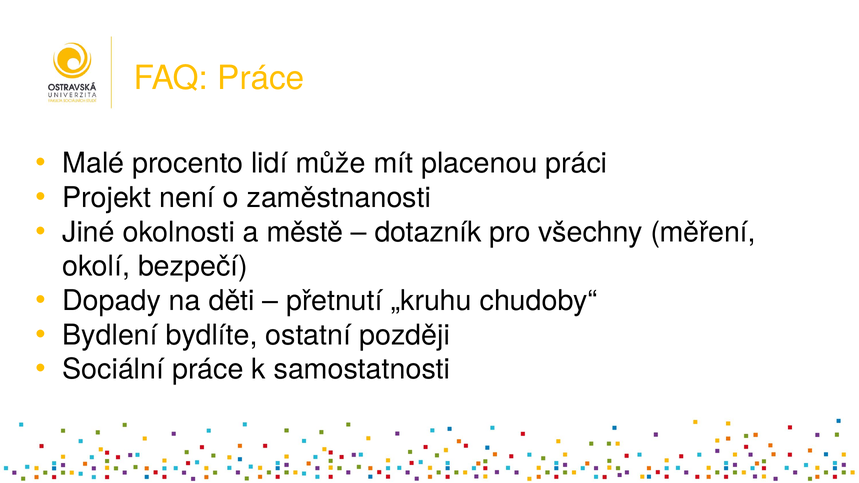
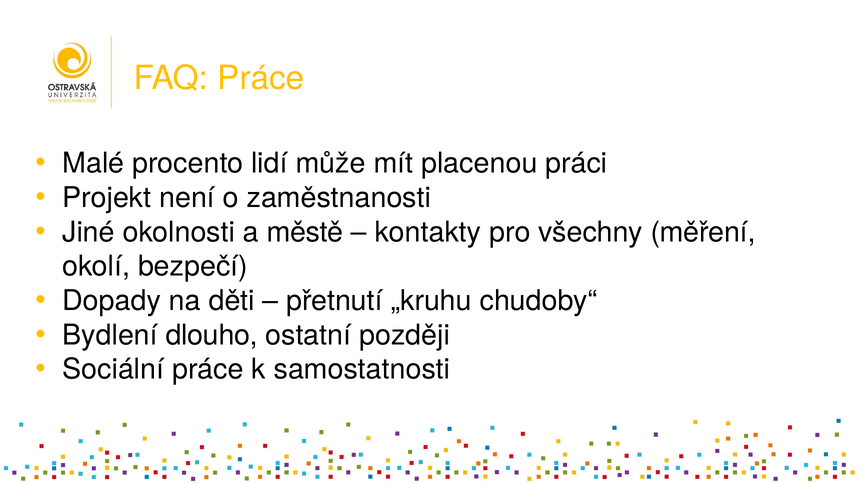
dotazník: dotazník -> kontakty
bydlíte: bydlíte -> dlouho
